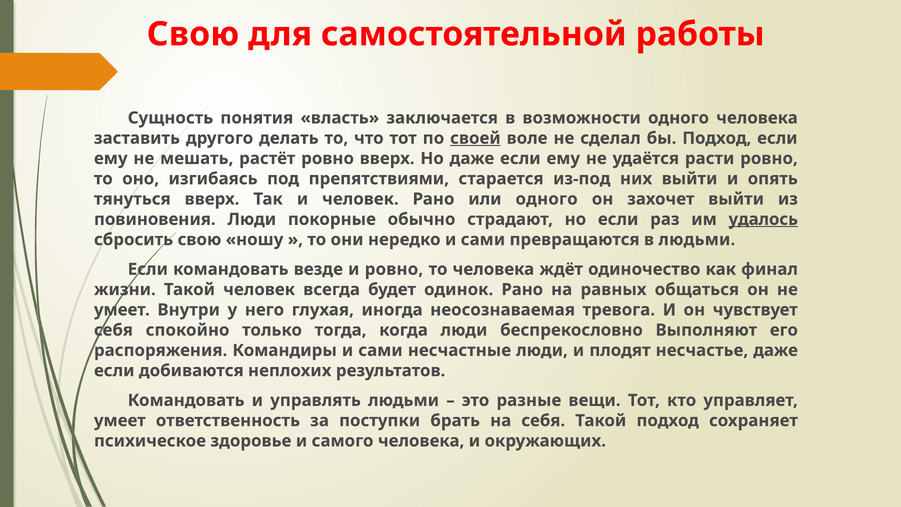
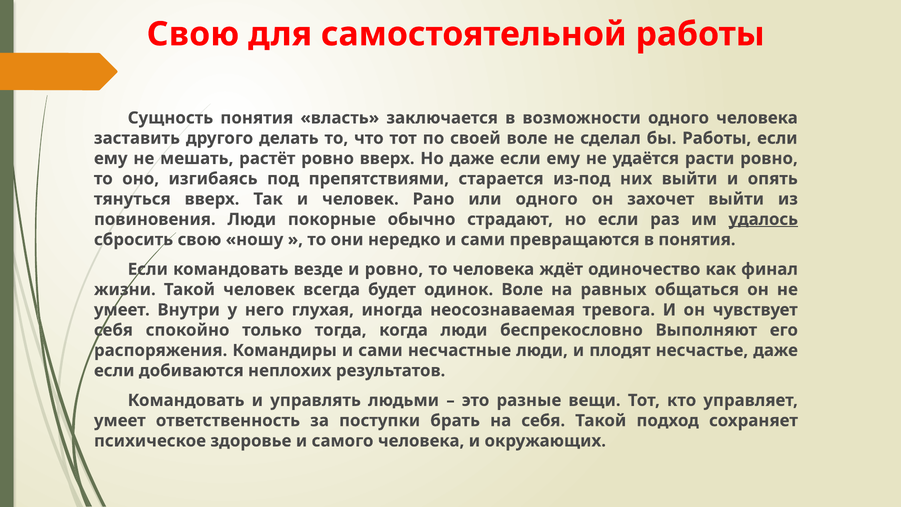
своей underline: present -> none
бы Подход: Подход -> Работы
в людьми: людьми -> понятия
одинок Рано: Рано -> Воле
